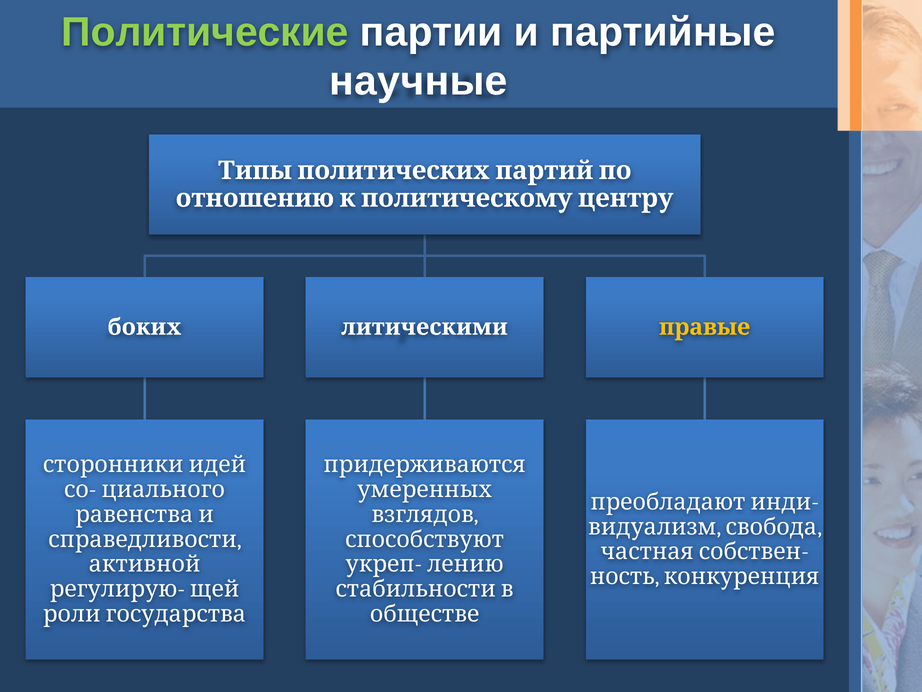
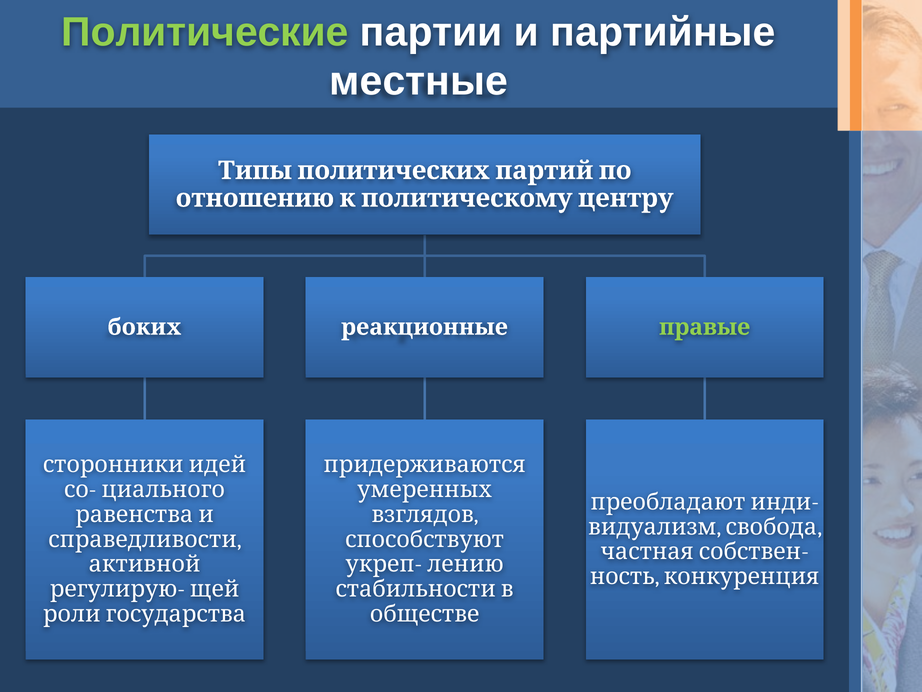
научные: научные -> местные
литическими: литическими -> реакционные
правые colour: yellow -> light green
